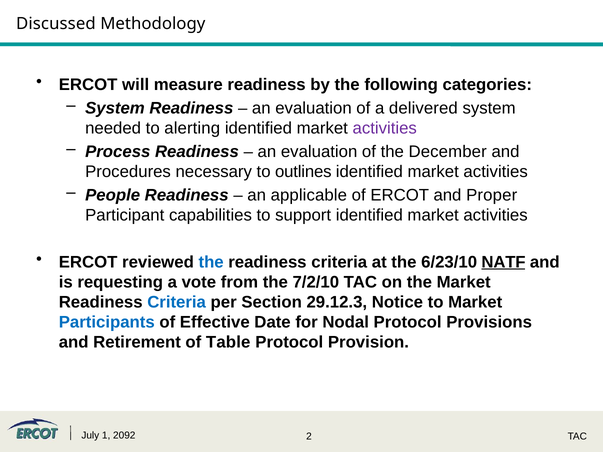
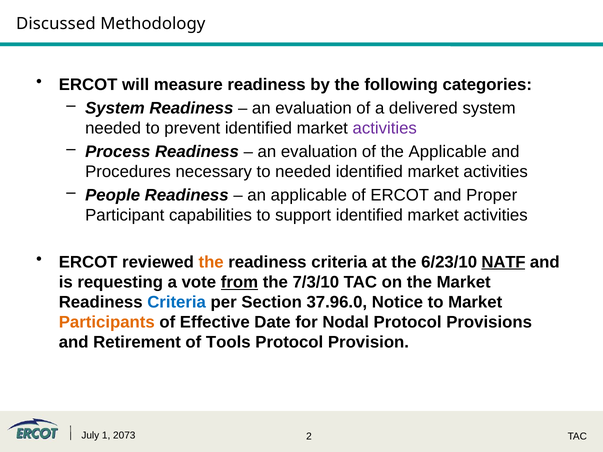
alerting: alerting -> prevent
the December: December -> Applicable
to outlines: outlines -> needed
the at (211, 262) colour: blue -> orange
from underline: none -> present
7/2/10: 7/2/10 -> 7/3/10
29.12.3: 29.12.3 -> 37.96.0
Participants colour: blue -> orange
Table: Table -> Tools
2092: 2092 -> 2073
